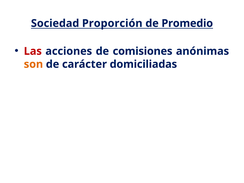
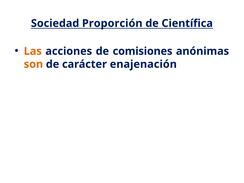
Promedio: Promedio -> Científica
Las colour: red -> orange
domiciliadas: domiciliadas -> enajenación
